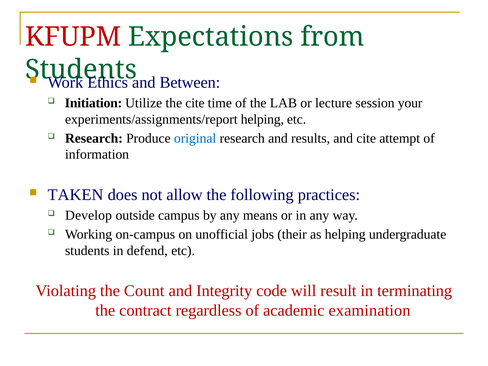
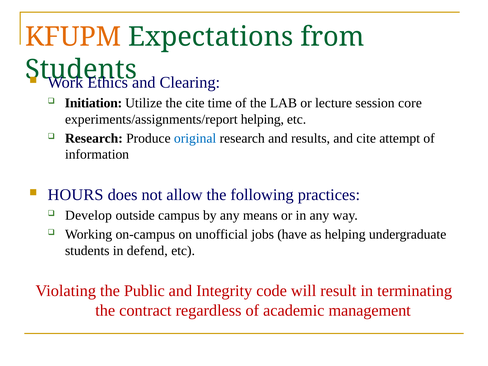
KFUPM colour: red -> orange
Between: Between -> Clearing
your: your -> core
TAKEN: TAKEN -> HOURS
their: their -> have
Count: Count -> Public
examination: examination -> management
